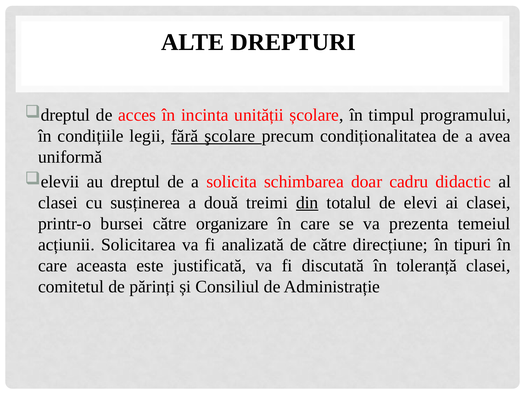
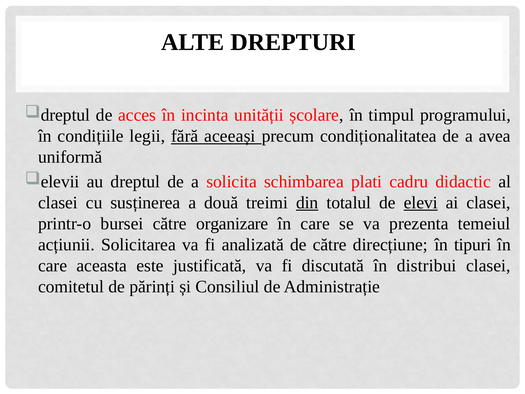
şcolare: şcolare -> aceeași
doar: doar -> plati
elevi underline: none -> present
toleranță: toleranță -> distribui
